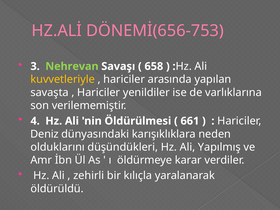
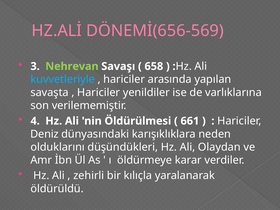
DÖNEMİ(656-753: DÖNEMİ(656-753 -> DÖNEMİ(656-569
kuvvetleriyle colour: yellow -> light blue
Yapılmış: Yapılmış -> Olaydan
